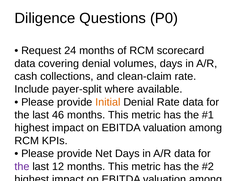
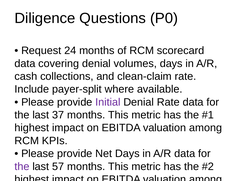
Initial colour: orange -> purple
46: 46 -> 37
12: 12 -> 57
